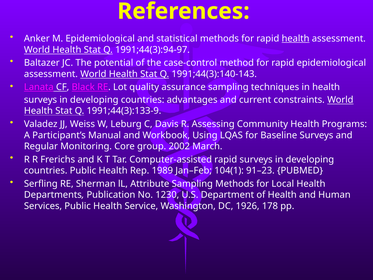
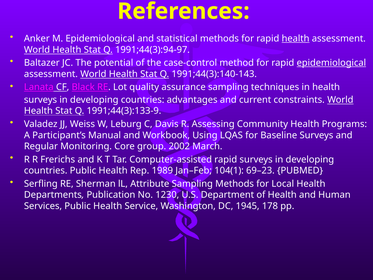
epidemiological at (331, 63) underline: none -> present
91–23: 91–23 -> 69–23
1926: 1926 -> 1945
